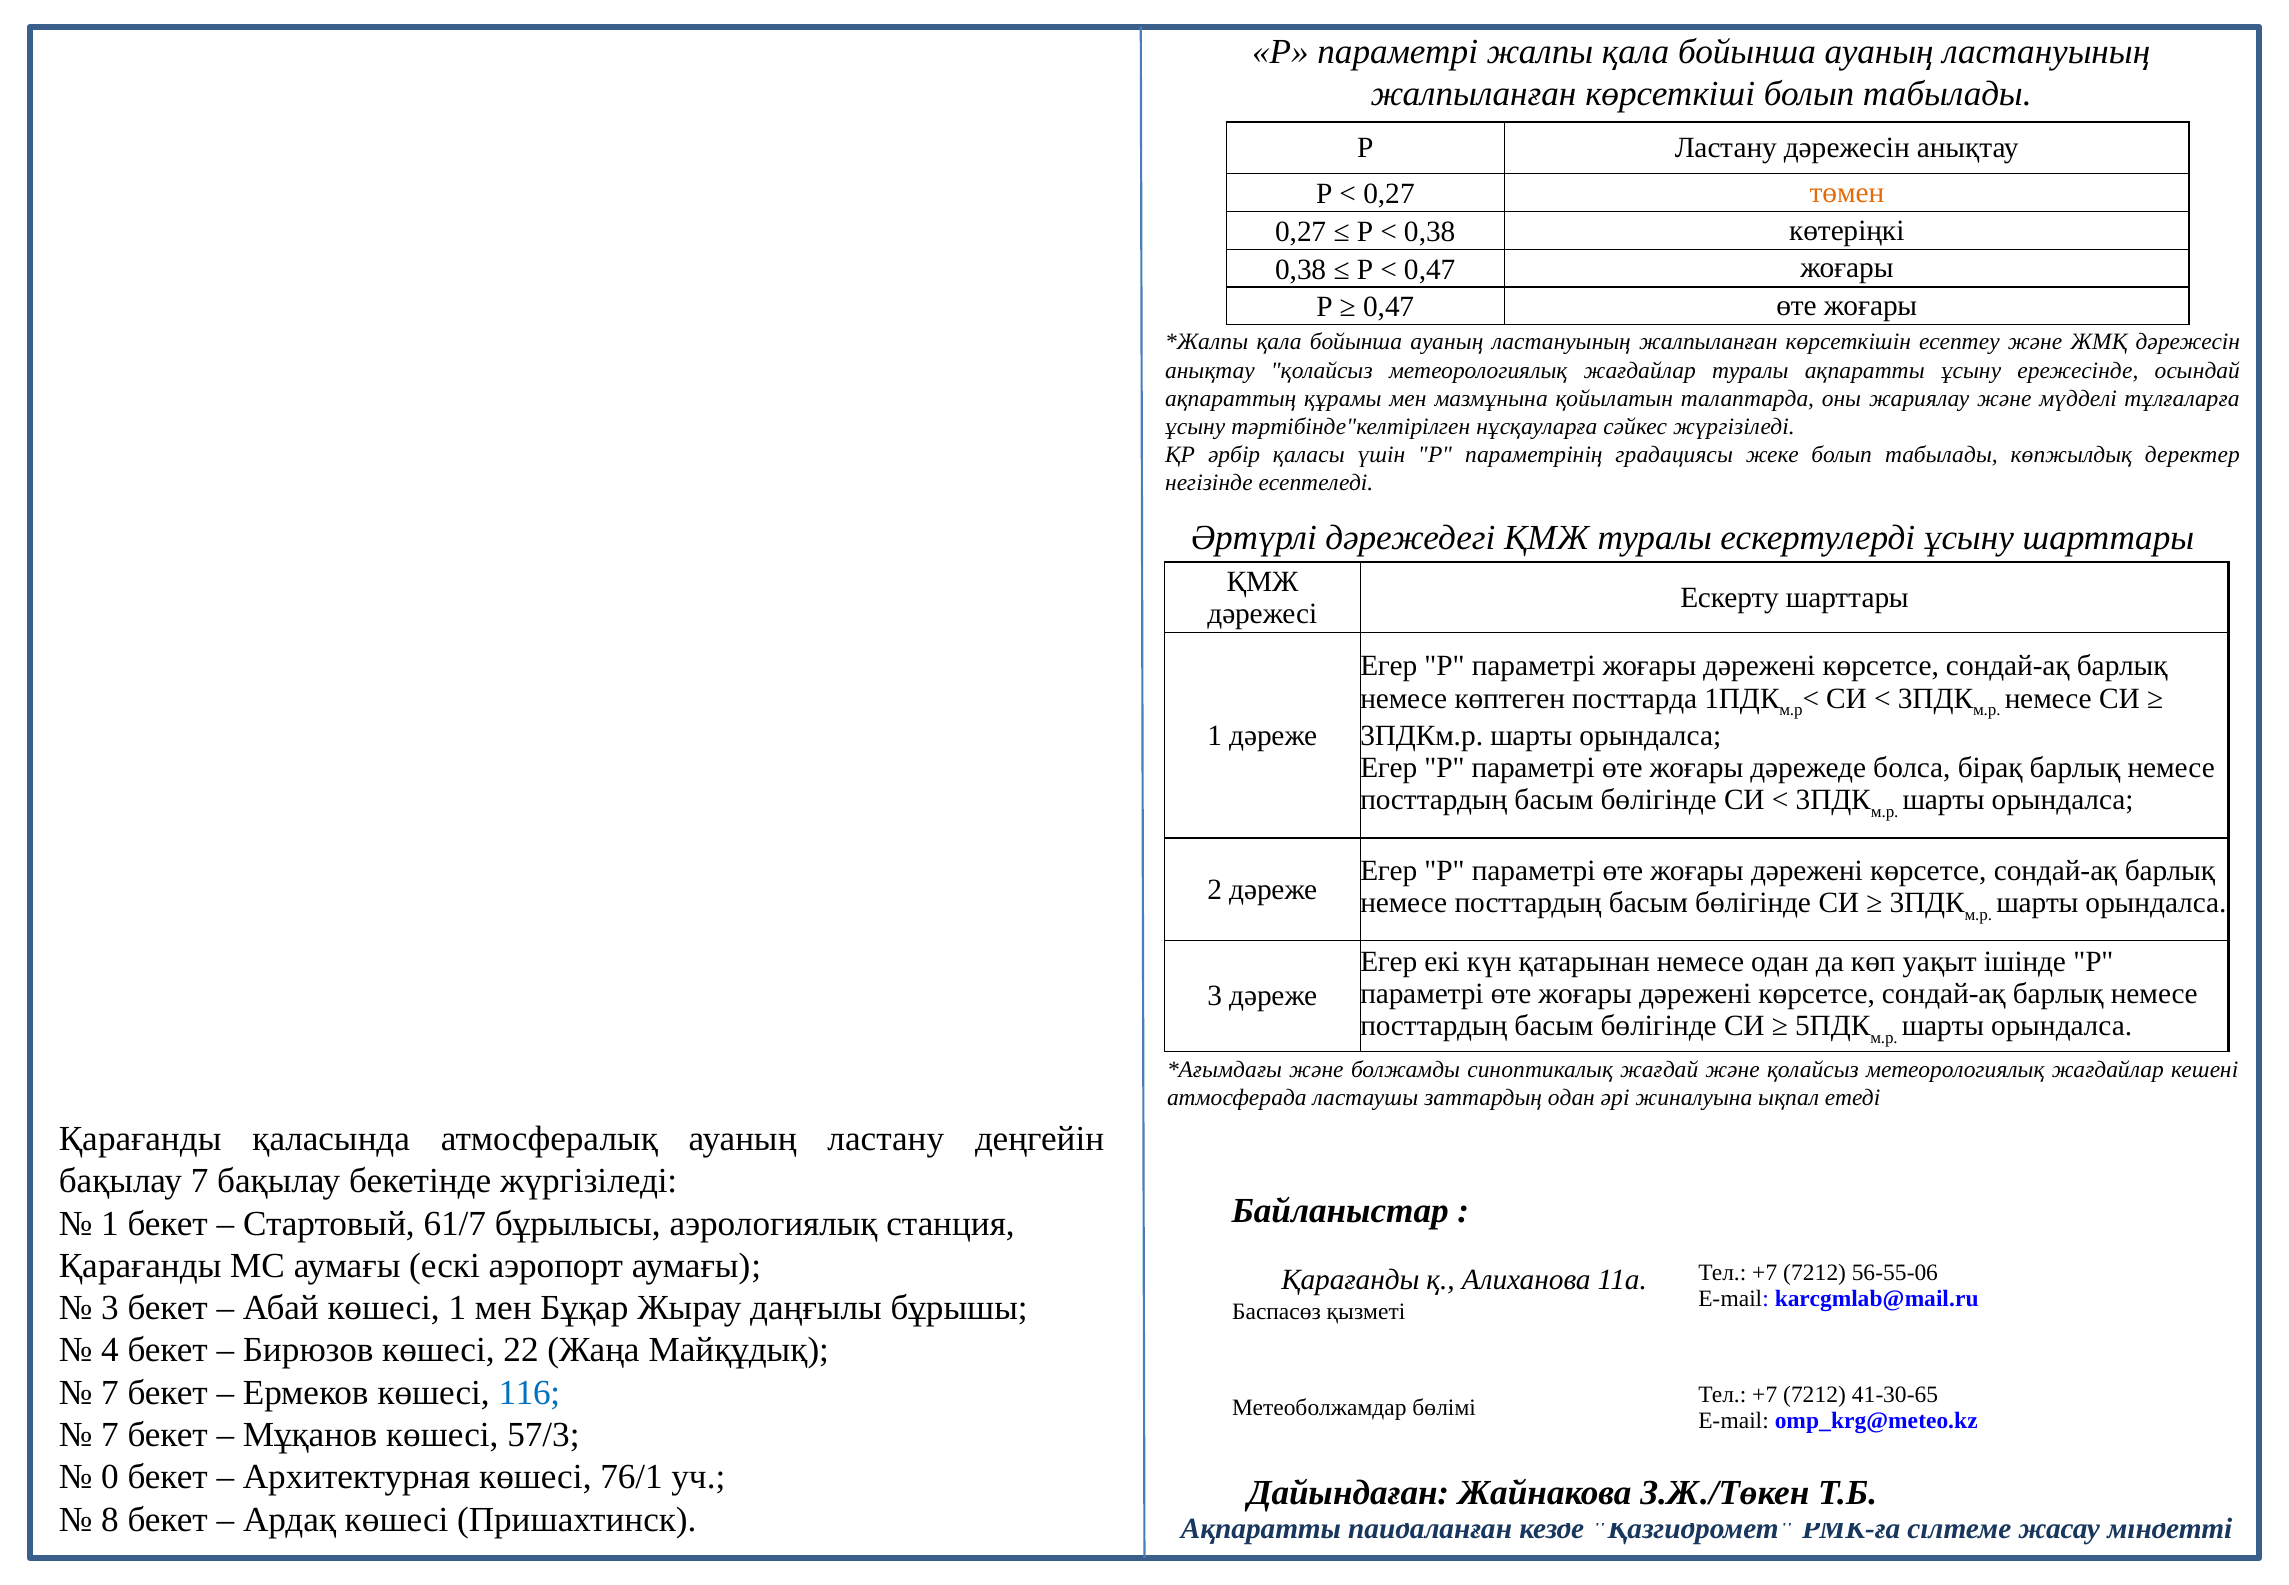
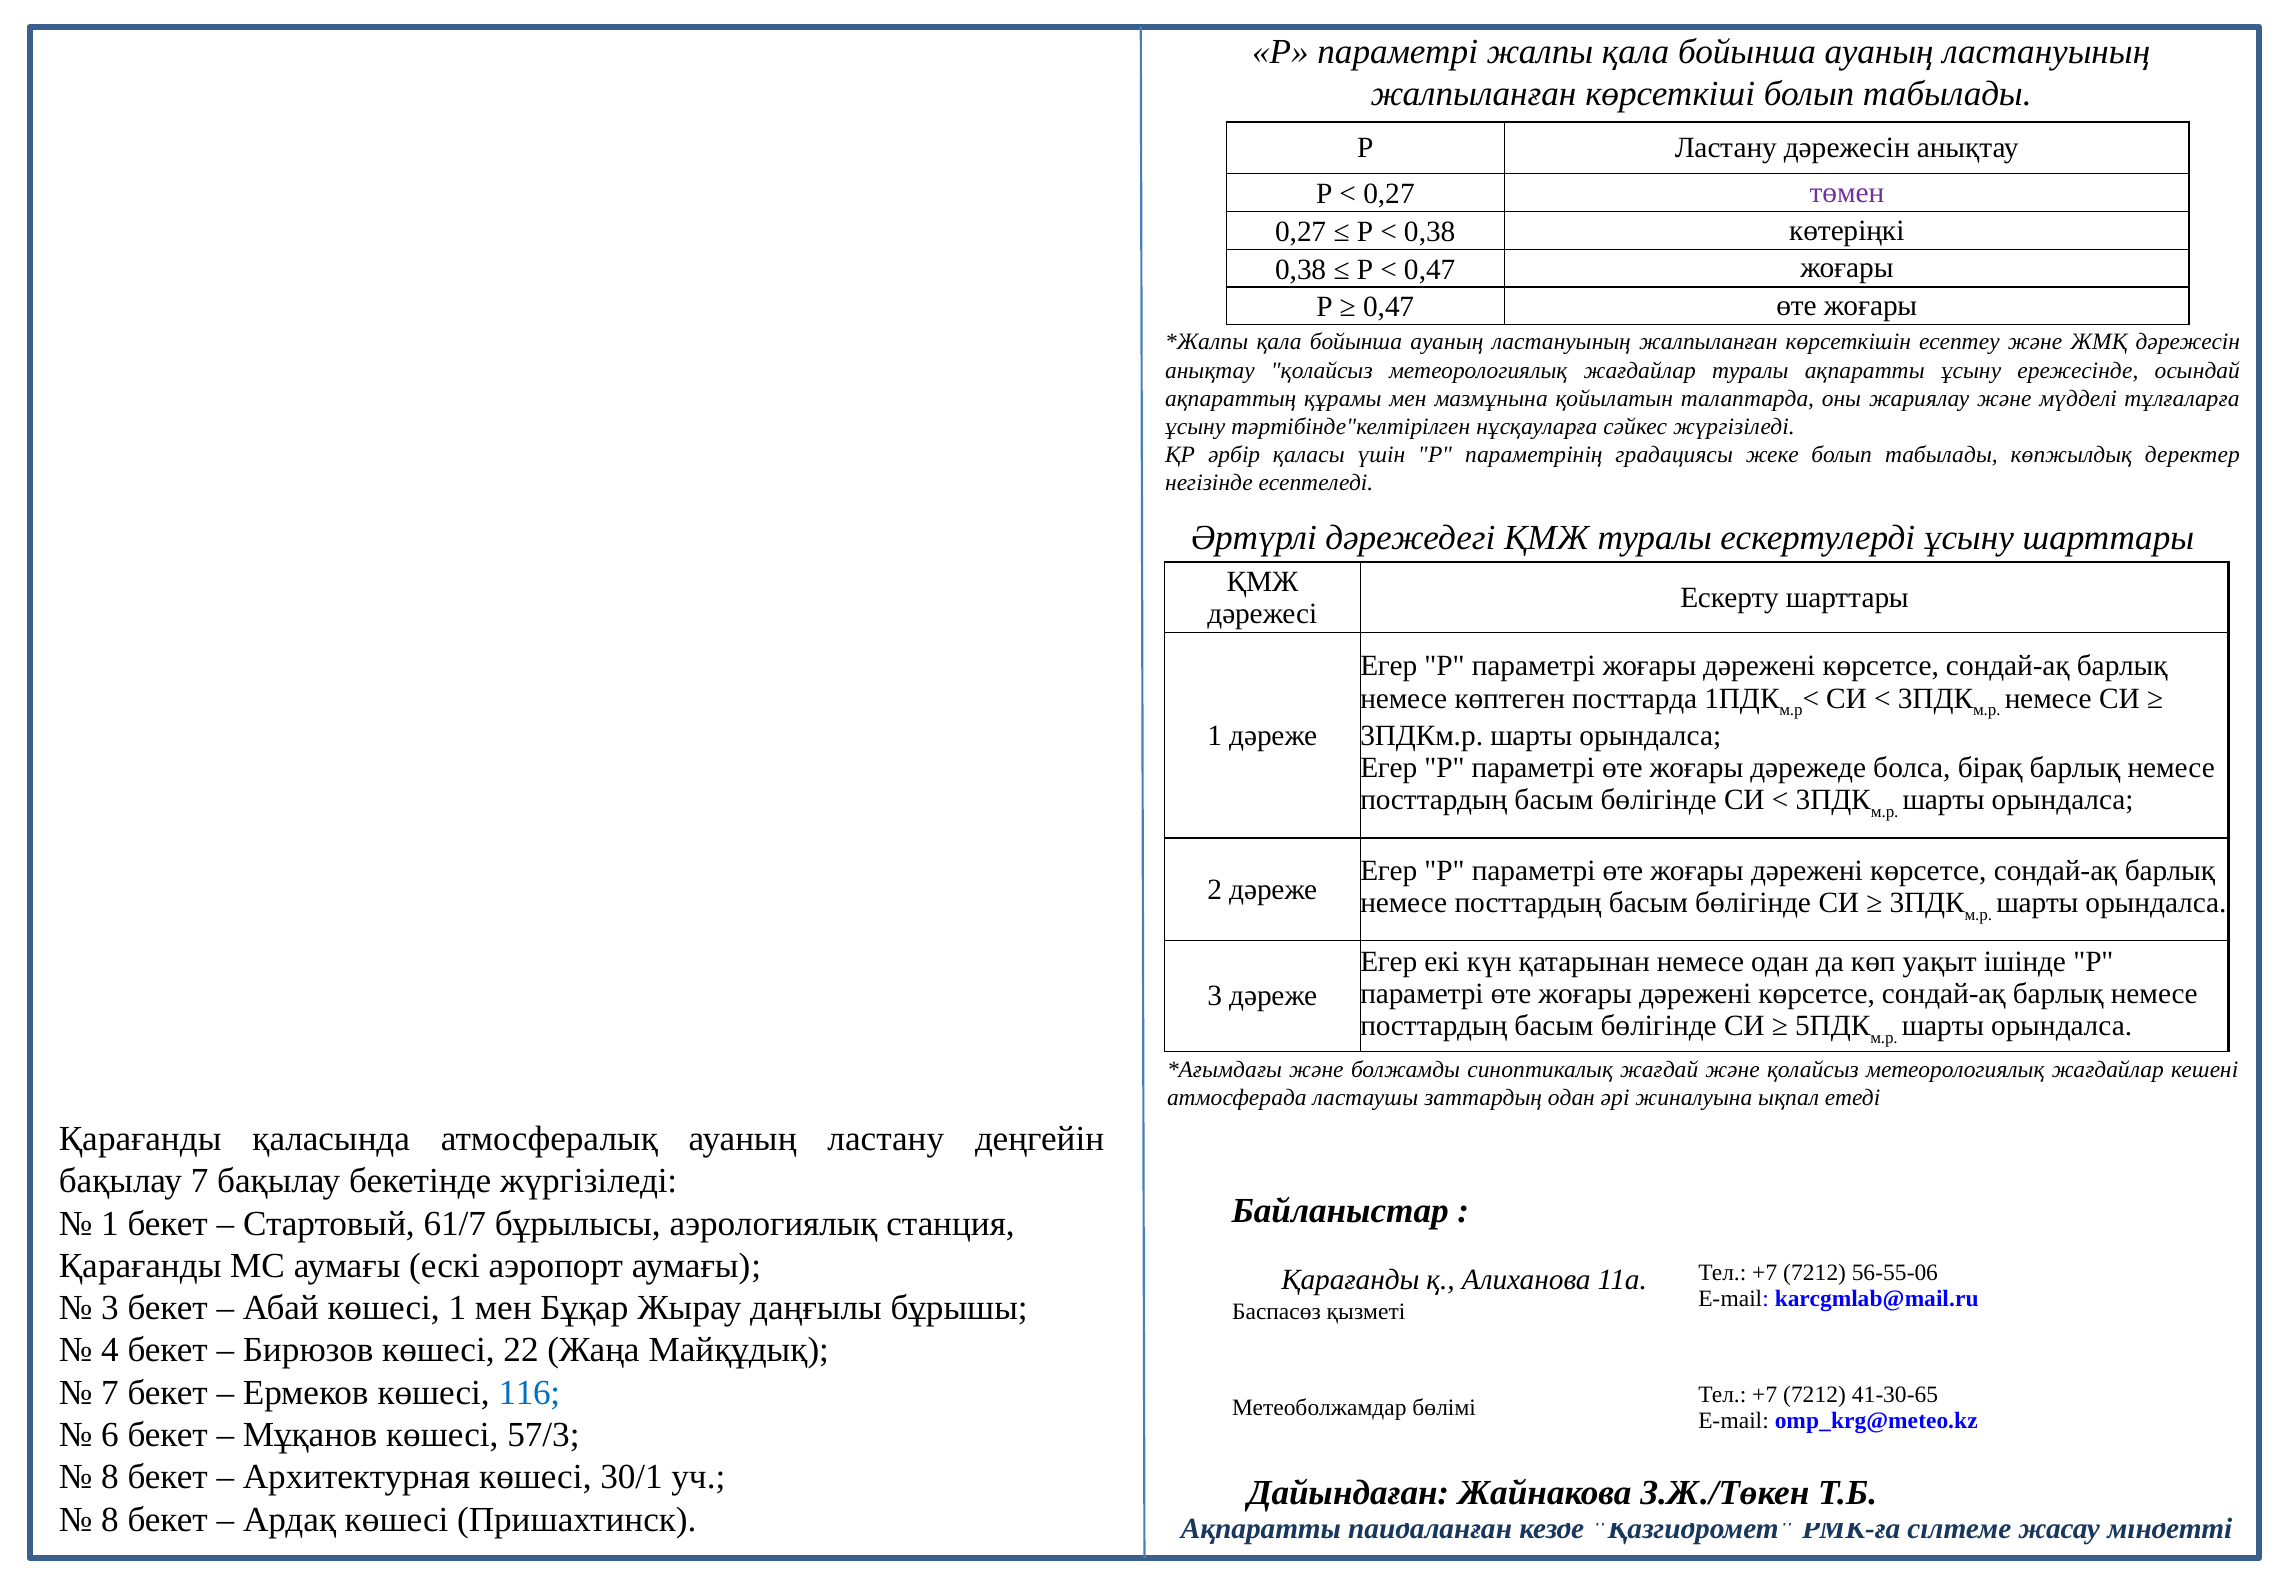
төмен colour: orange -> purple
7 at (110, 1435): 7 -> 6
0 at (110, 1477): 0 -> 8
76/1: 76/1 -> 30/1
